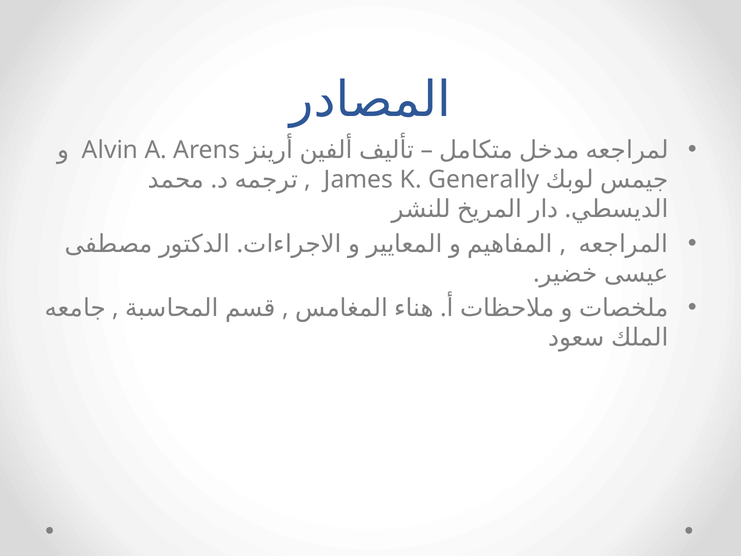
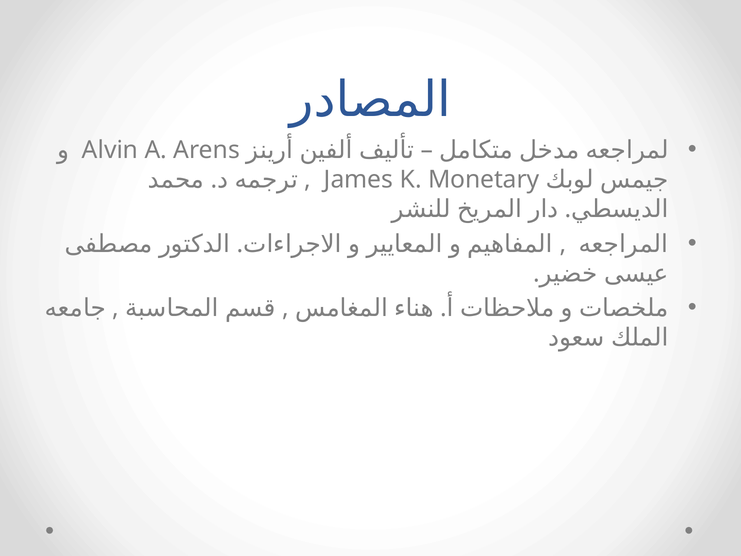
Generally: Generally -> Monetary
